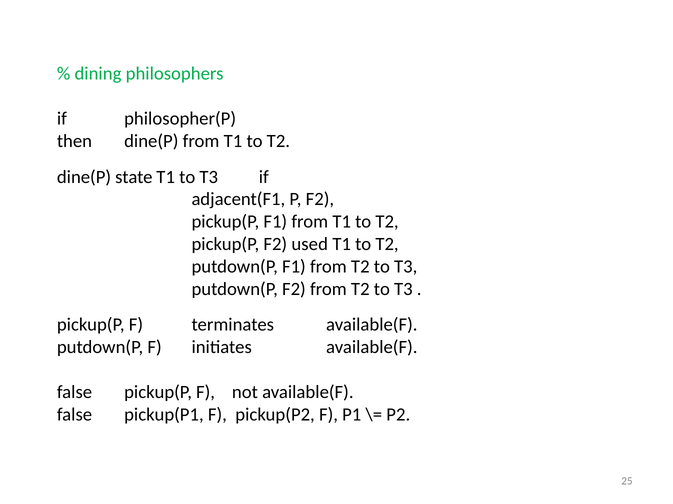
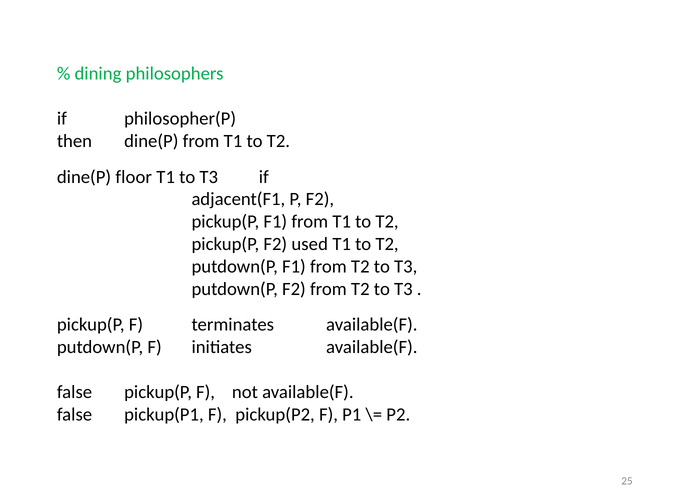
state: state -> floor
